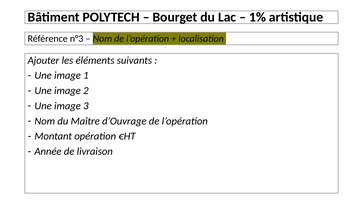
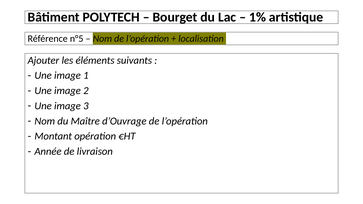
n°3: n°3 -> n°5
